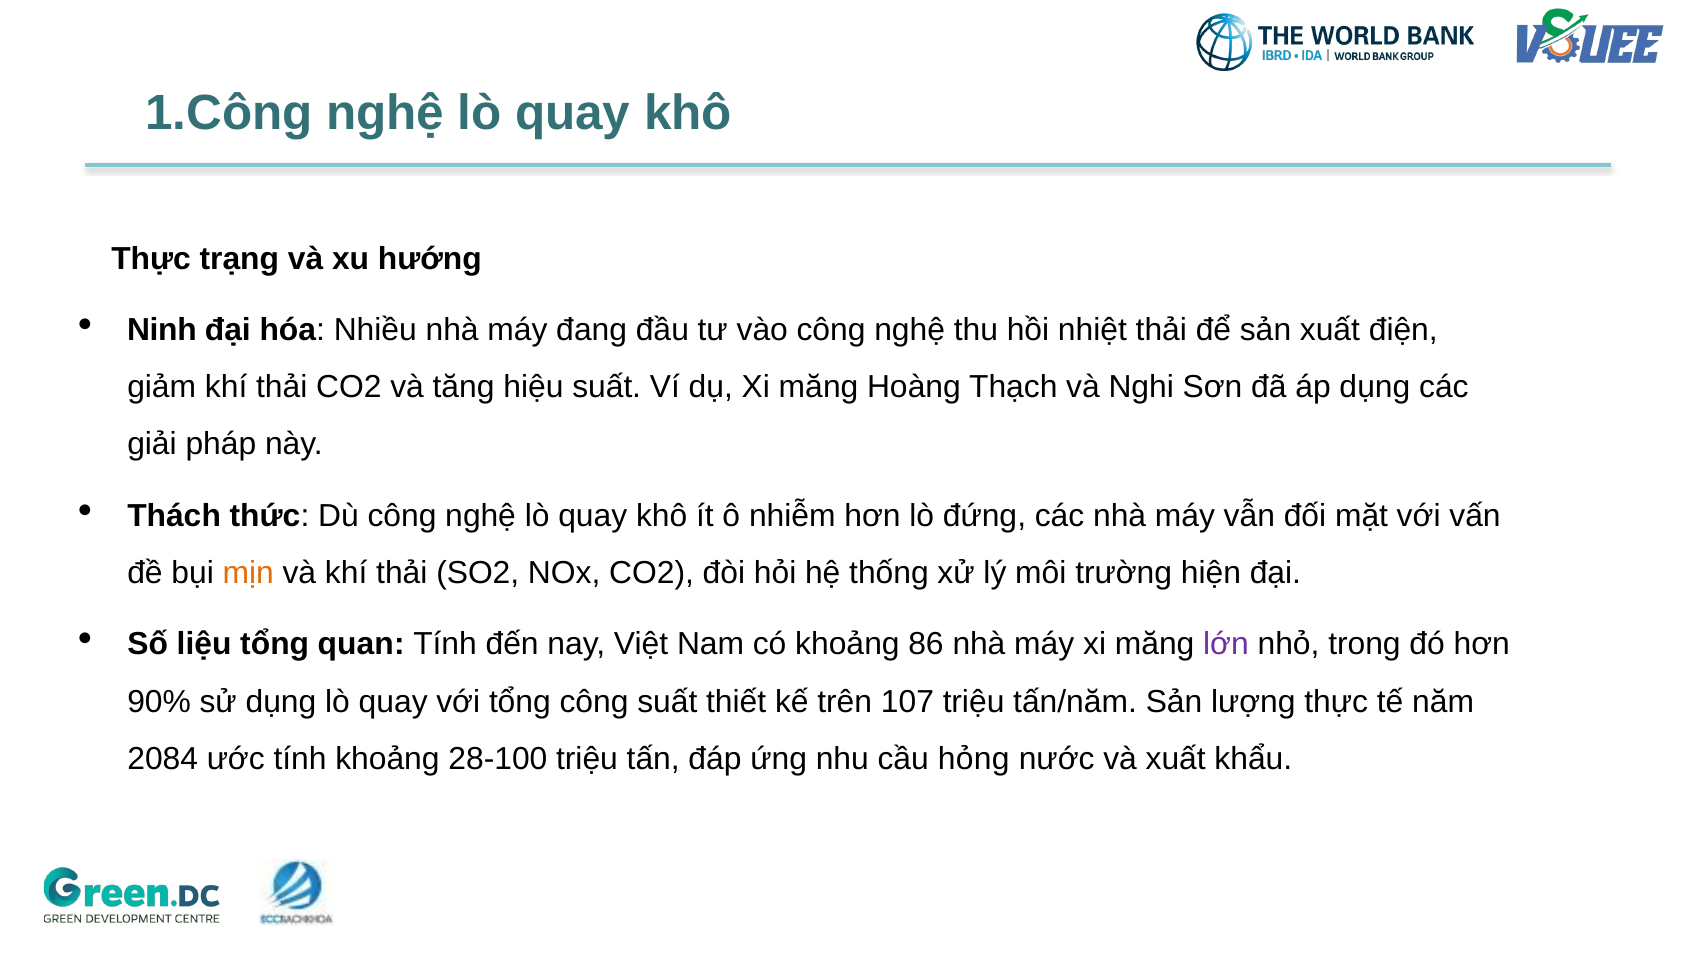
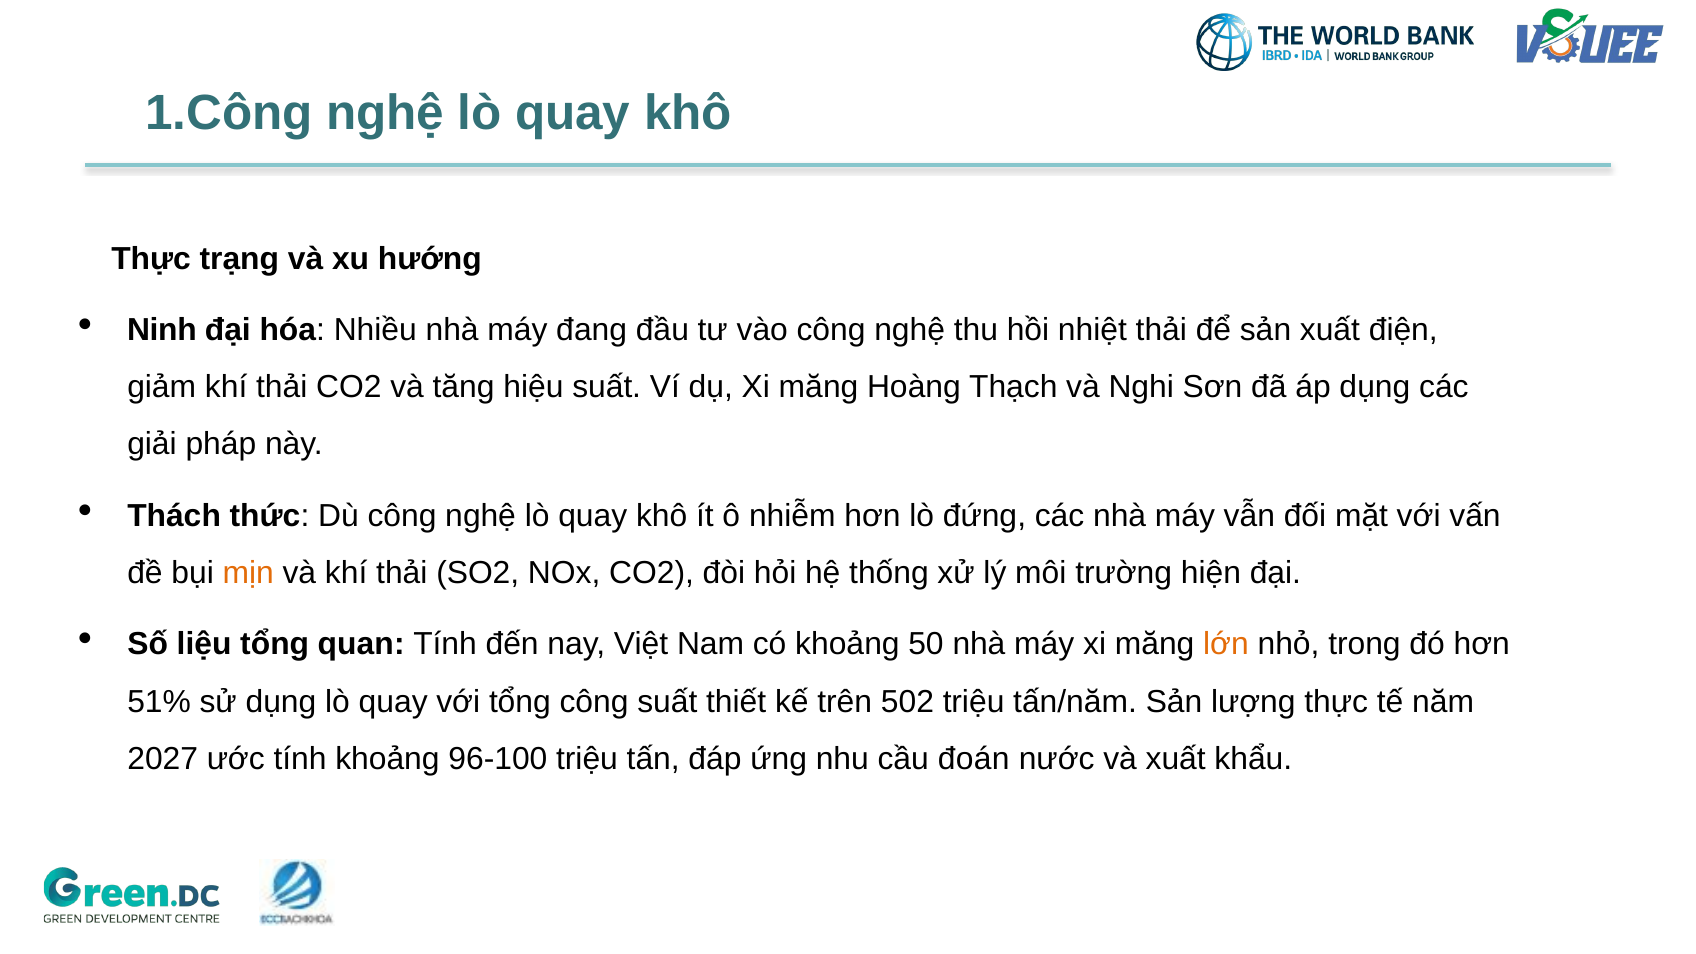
86: 86 -> 50
lớn colour: purple -> orange
90%: 90% -> 51%
107: 107 -> 502
2084: 2084 -> 2027
28-100: 28-100 -> 96-100
hỏng: hỏng -> đoán
